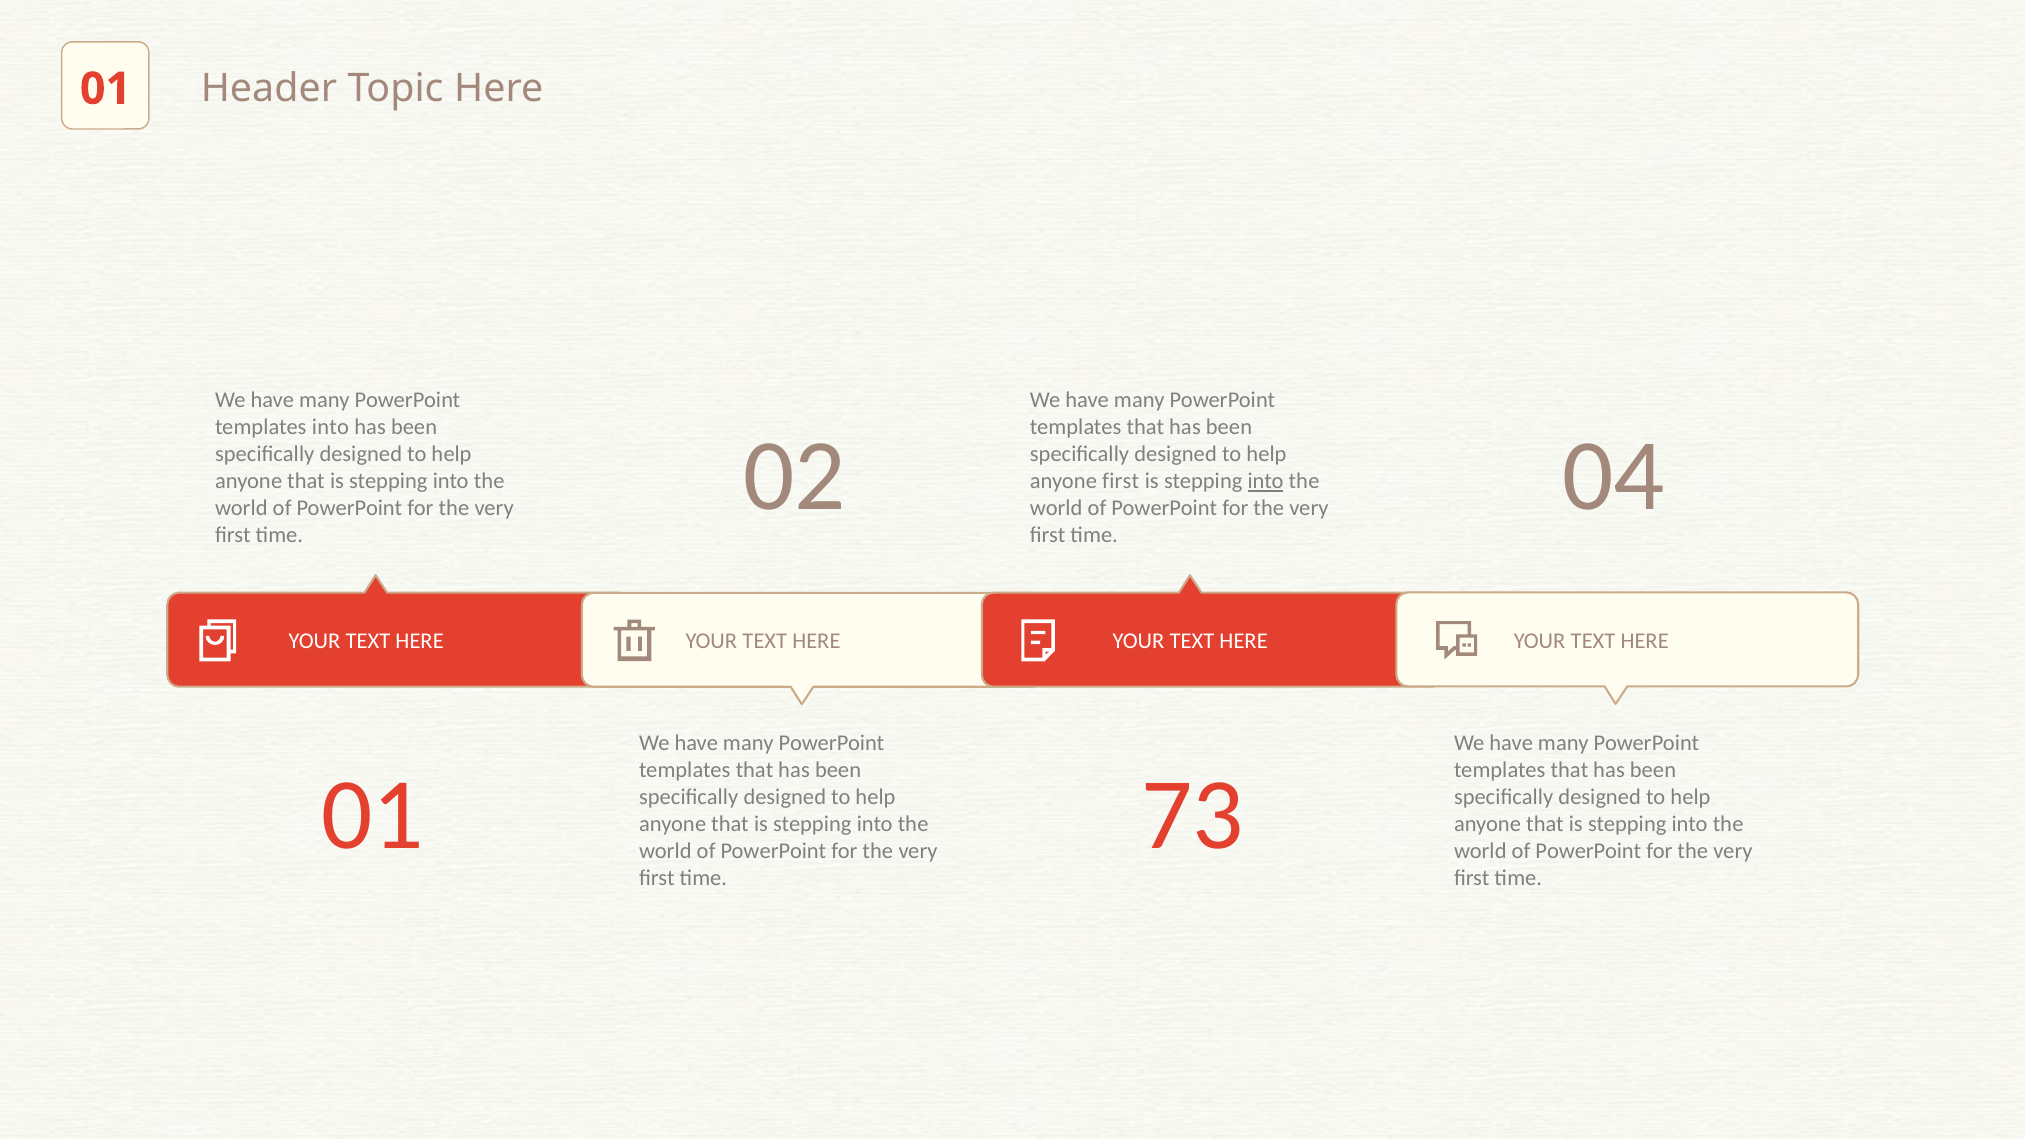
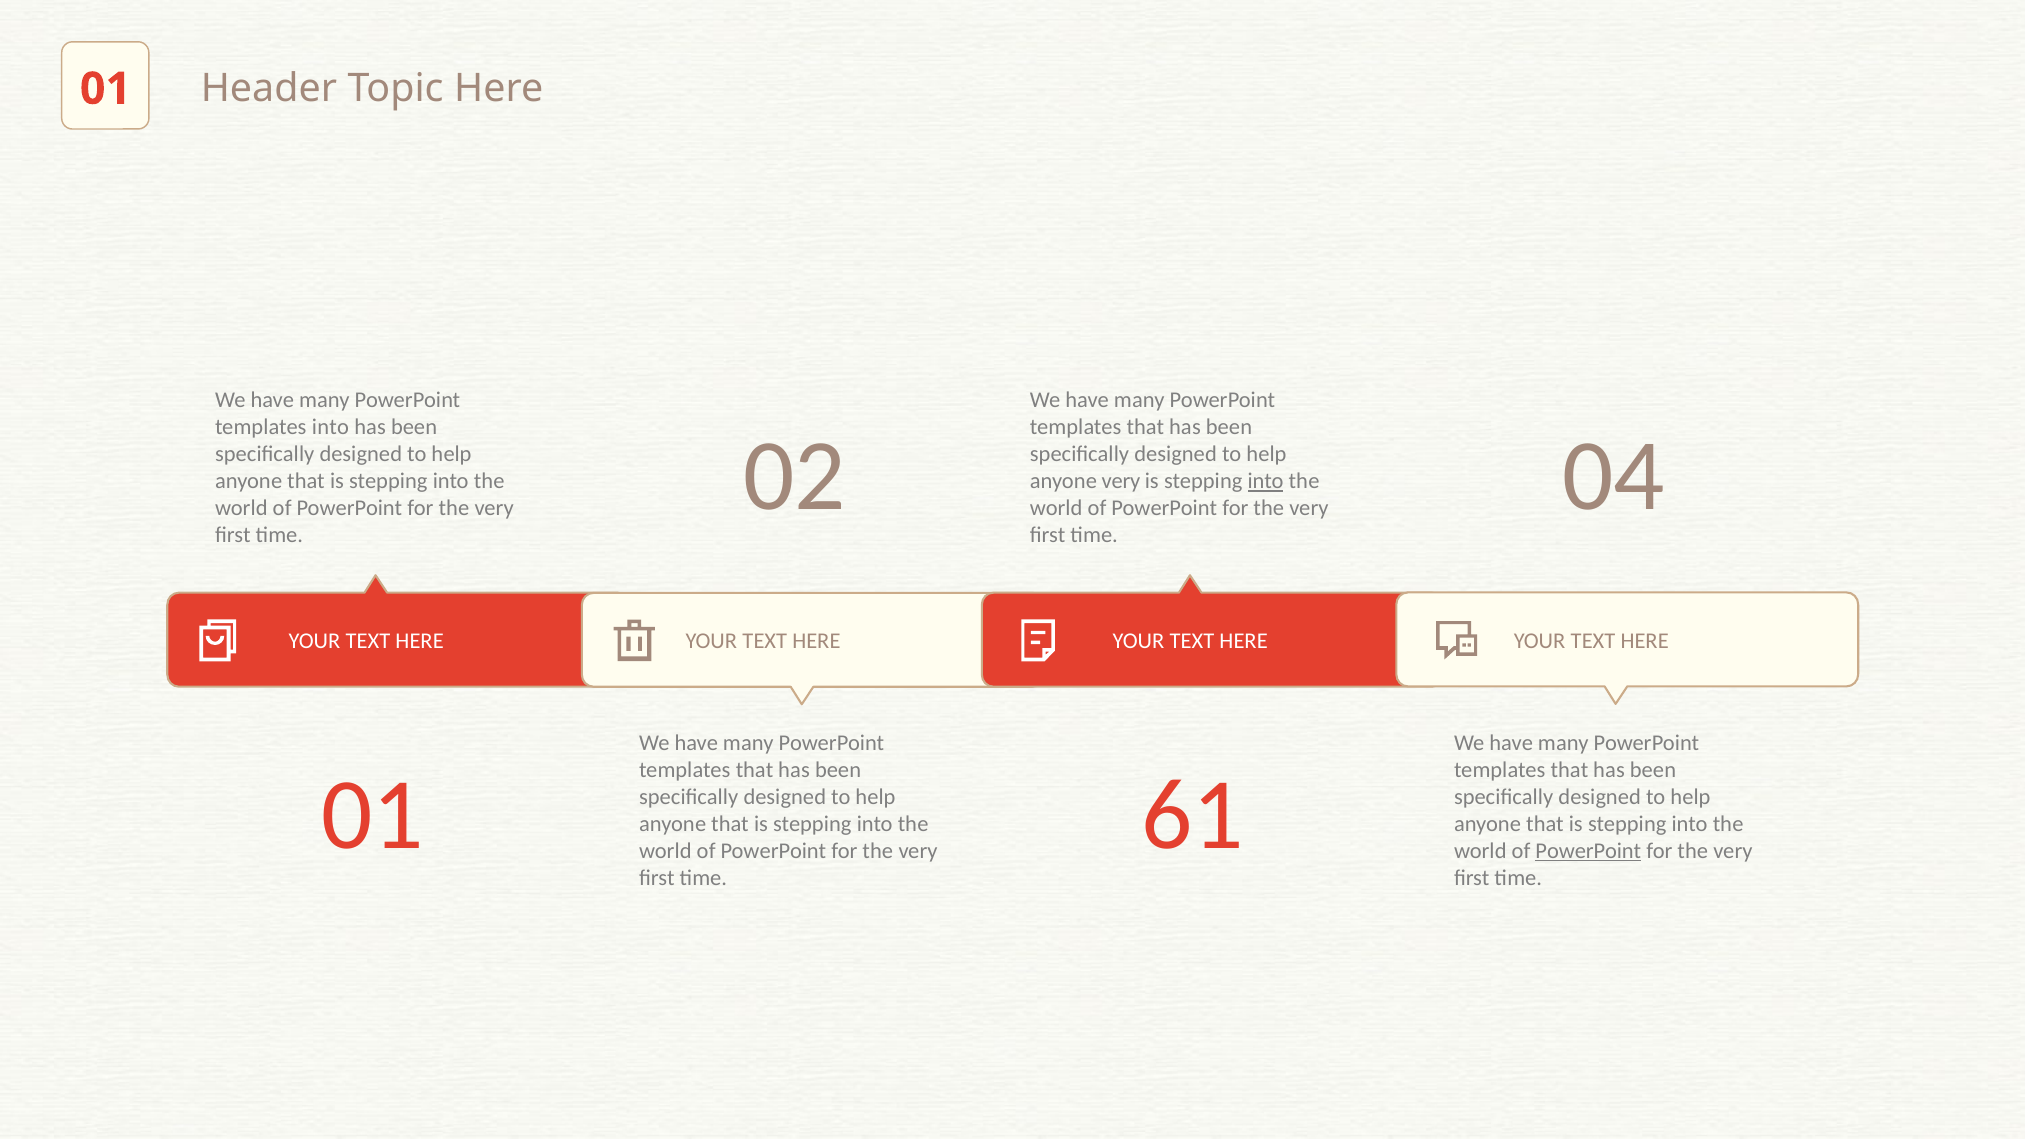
anyone first: first -> very
73: 73 -> 61
PowerPoint at (1588, 850) underline: none -> present
